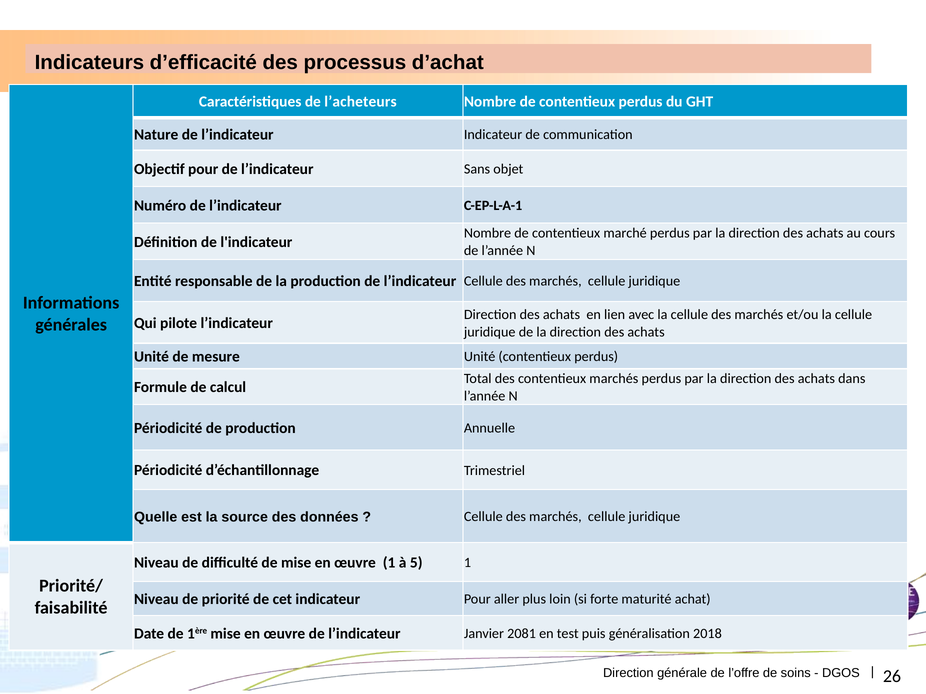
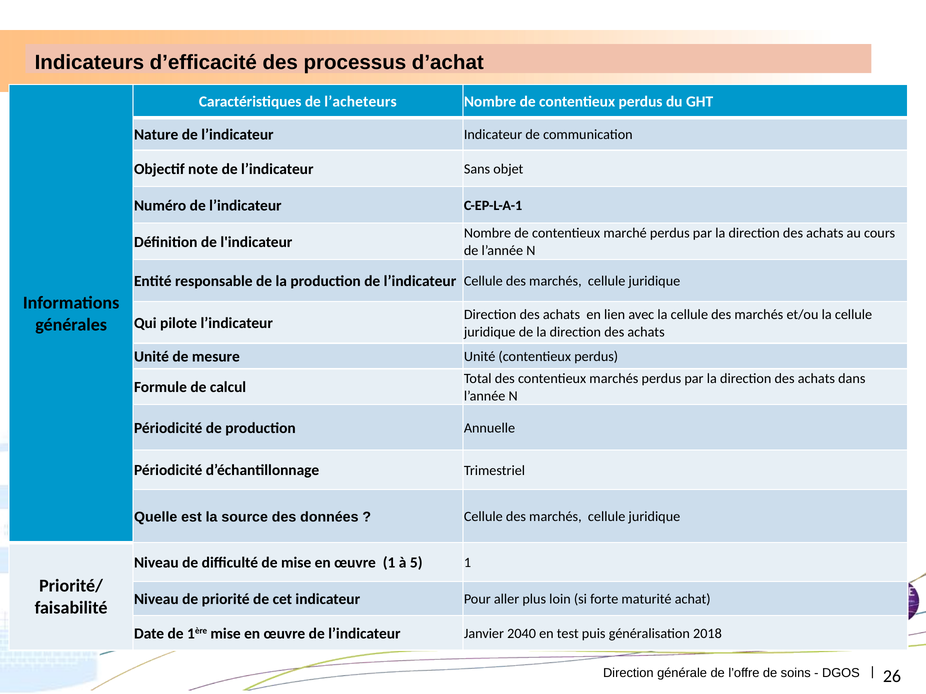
Objectif pour: pour -> note
2081: 2081 -> 2040
